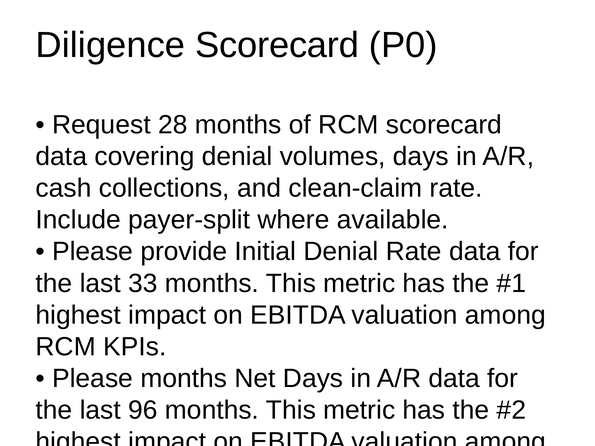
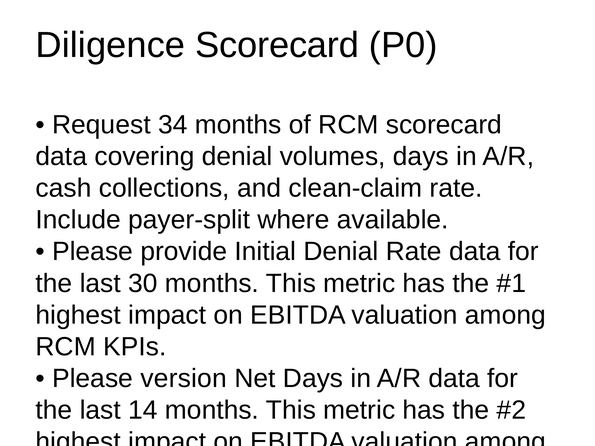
28: 28 -> 34
33: 33 -> 30
Please months: months -> version
96: 96 -> 14
